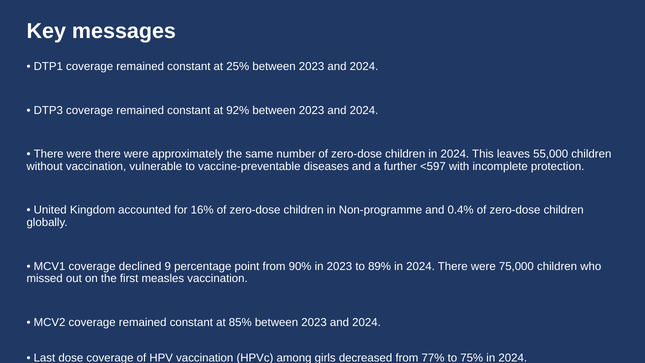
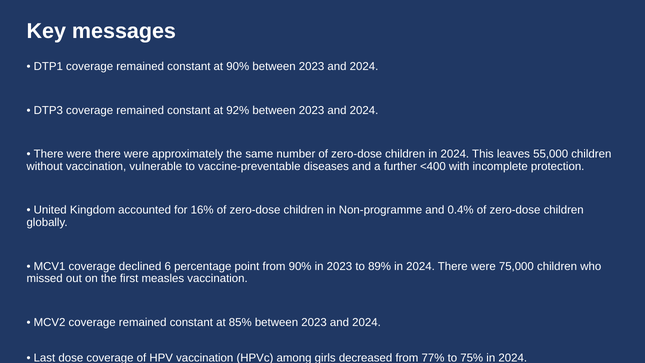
at 25%: 25% -> 90%
<597: <597 -> <400
9: 9 -> 6
